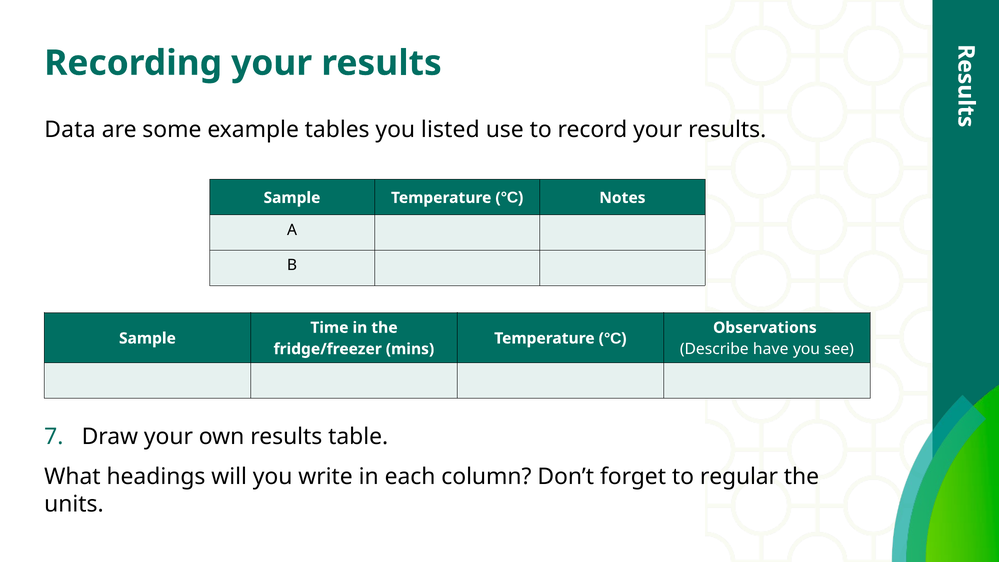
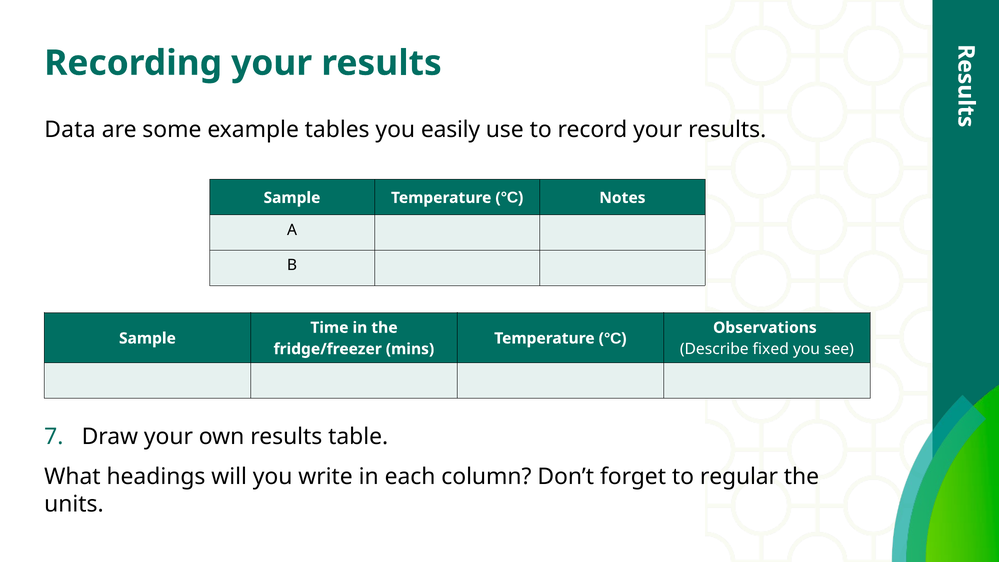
listed: listed -> easily
have: have -> fixed
